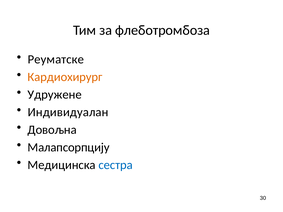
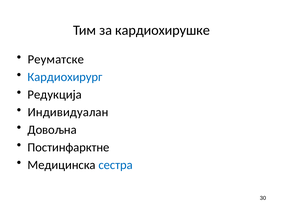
флеботромбоза: флеботромбоза -> кардиохирушке
Кардиохирург colour: orange -> blue
Удружене: Удружене -> Редукција
Малапсорпцију: Малапсорпцију -> Постинфарктне
